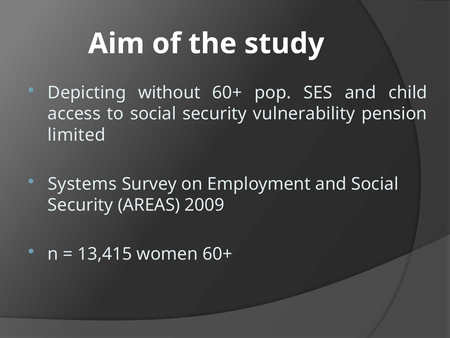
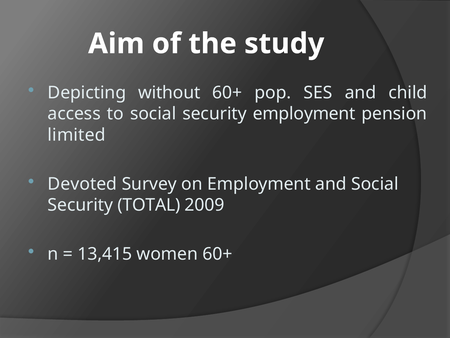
security vulnerability: vulnerability -> employment
Systems: Systems -> Devoted
AREAS: AREAS -> TOTAL
